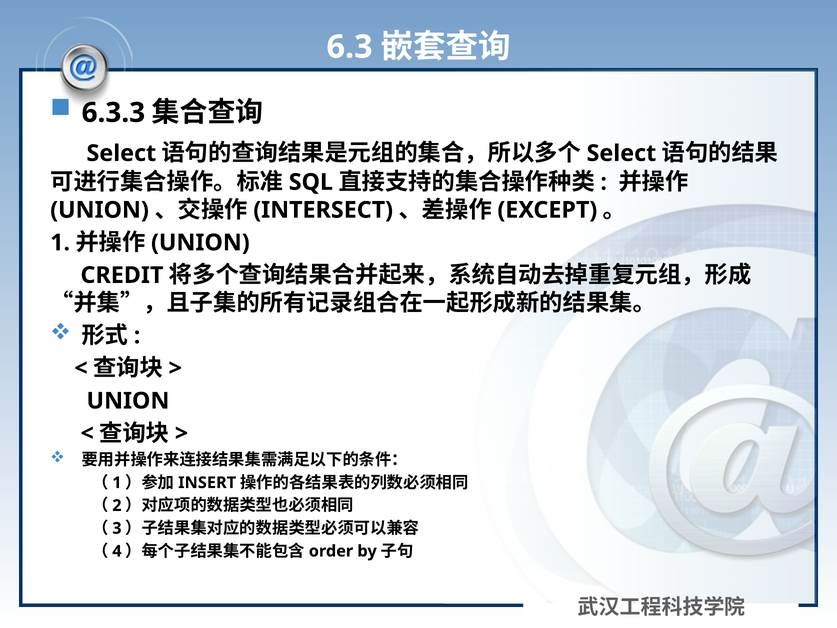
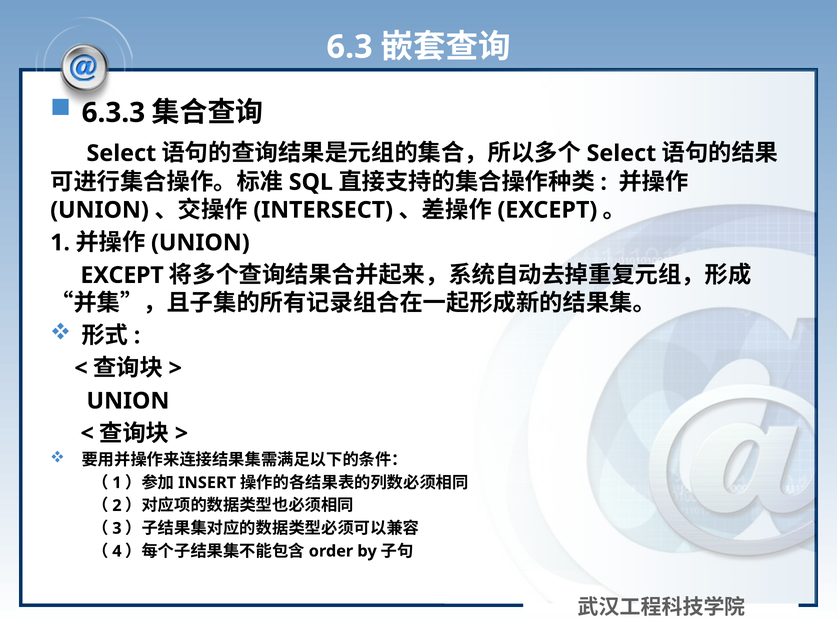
CREDIT at (122, 275): CREDIT -> EXCEPT
